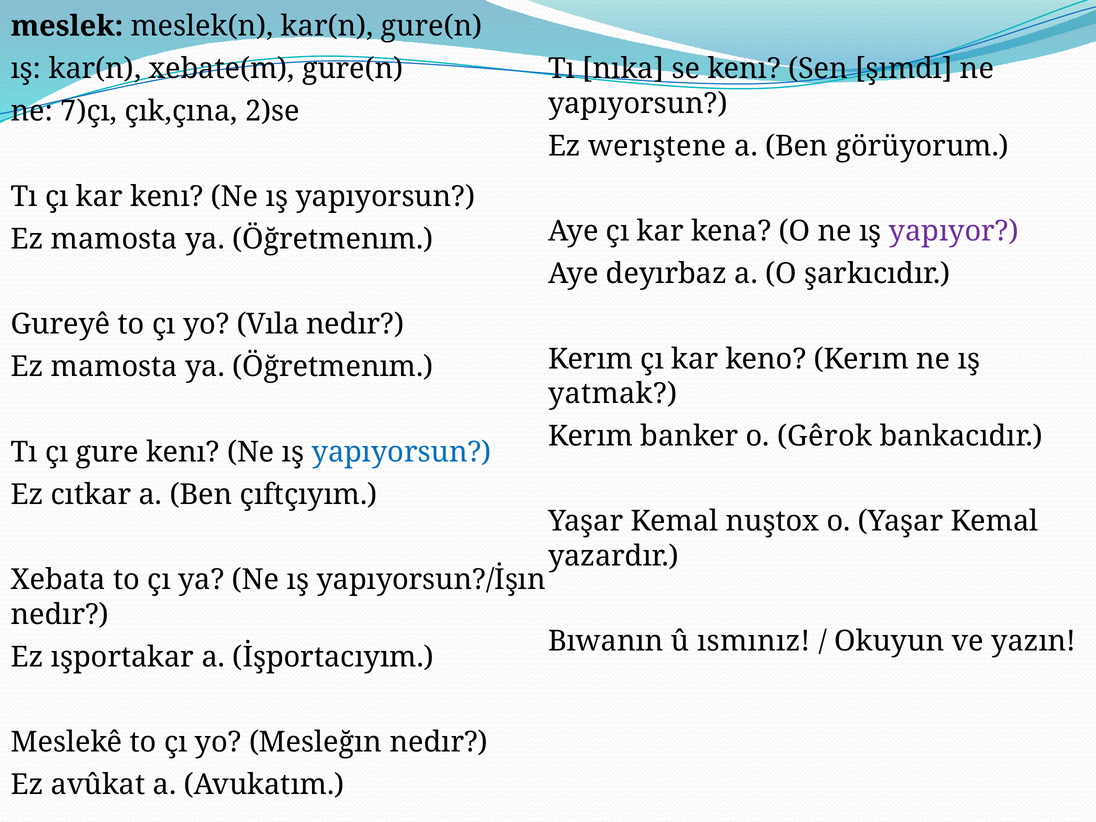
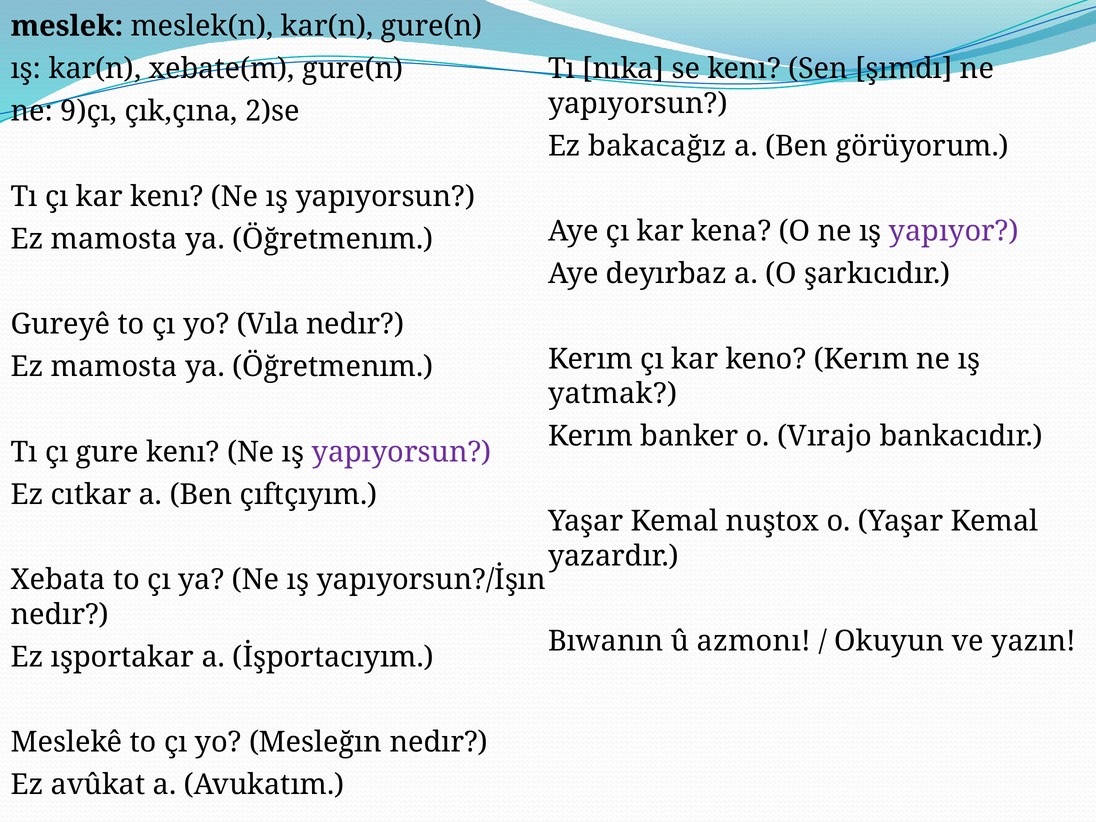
7)çı: 7)çı -> 9)çı
werıştene: werıştene -> bakacağız
Gêrok: Gêrok -> Vırajo
yapıyorsun at (401, 452) colour: blue -> purple
ısmınız: ısmınız -> azmonı
